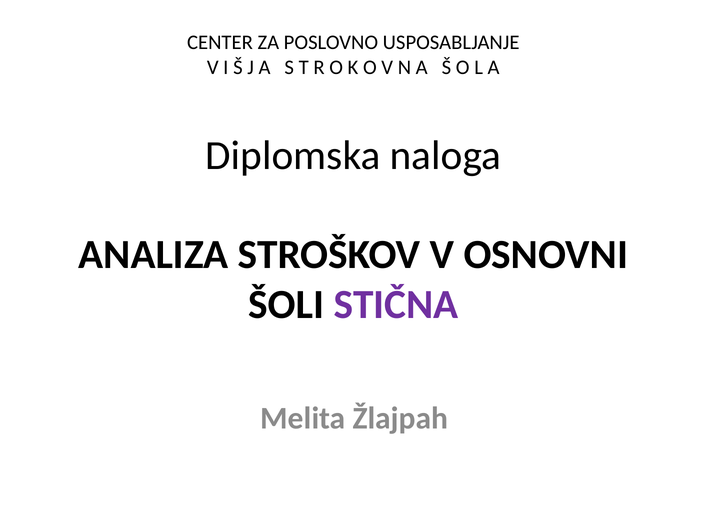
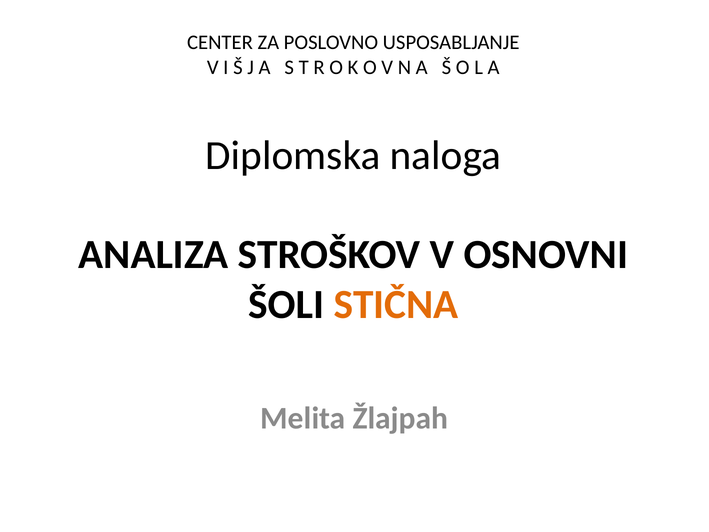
STIČNA colour: purple -> orange
